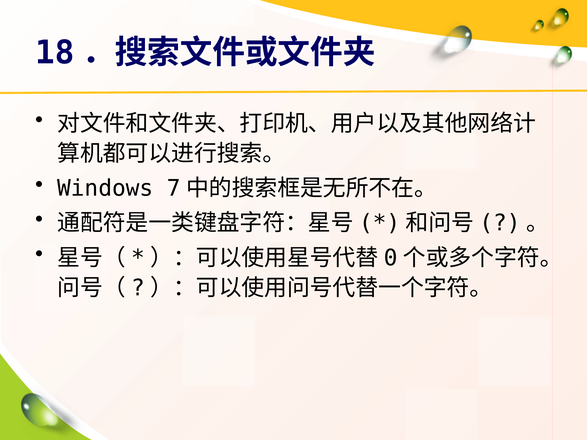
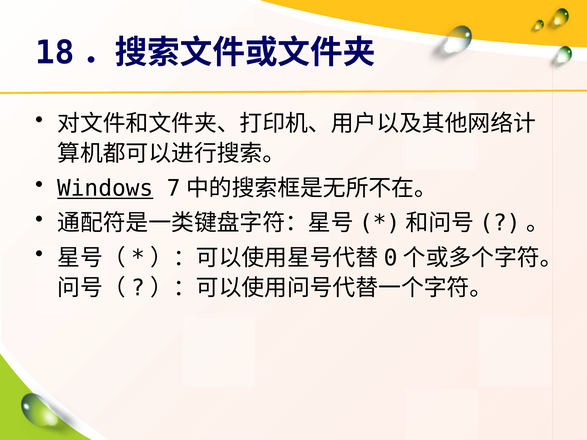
Windows underline: none -> present
